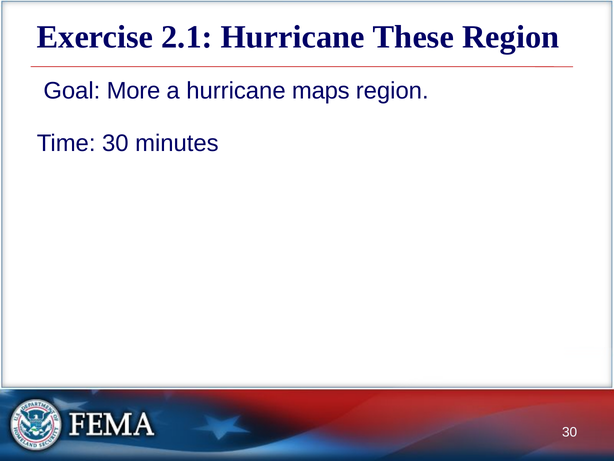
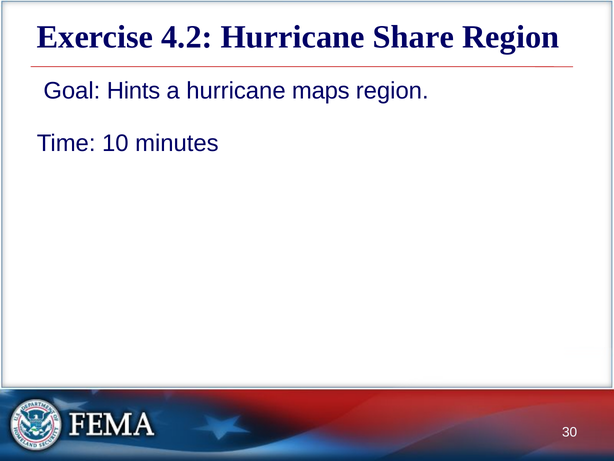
2.1: 2.1 -> 4.2
These: These -> Share
More: More -> Hints
Time 30: 30 -> 10
